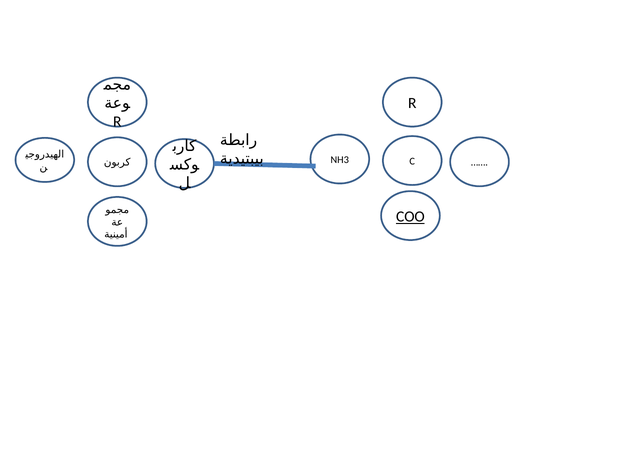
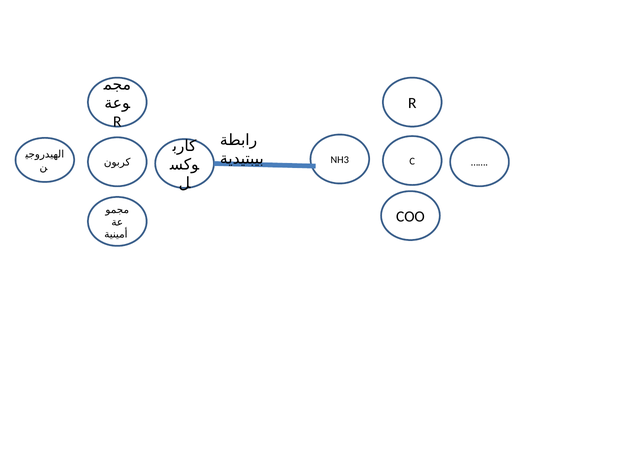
COO underline: present -> none
